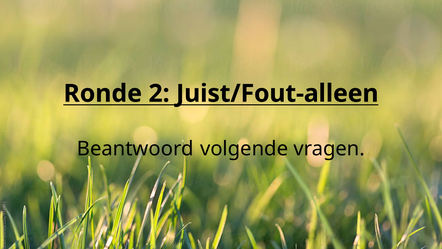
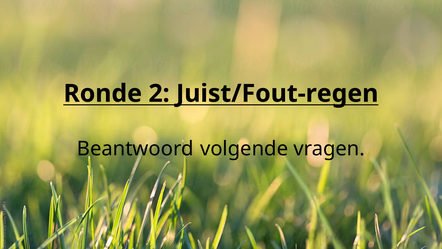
Juist/Fout-alleen: Juist/Fout-alleen -> Juist/Fout-regen
